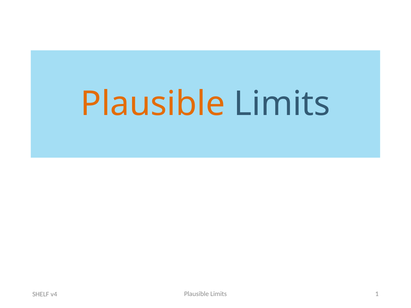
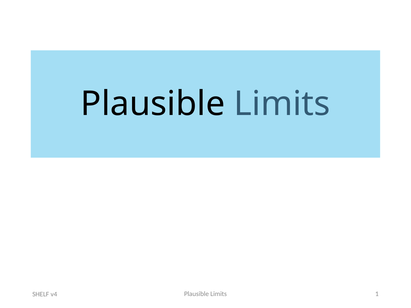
Plausible at (153, 104) colour: orange -> black
